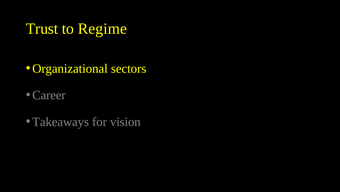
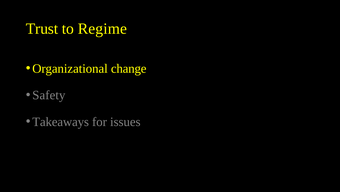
sectors: sectors -> change
Career: Career -> Safety
vision: vision -> issues
